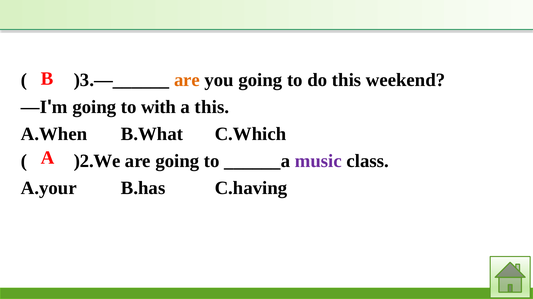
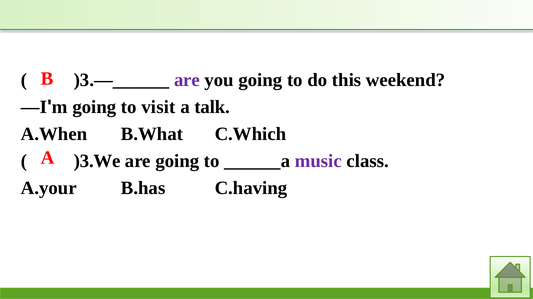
are at (187, 80) colour: orange -> purple
with: with -> visit
a this: this -> talk
)2.We: )2.We -> )3.We
